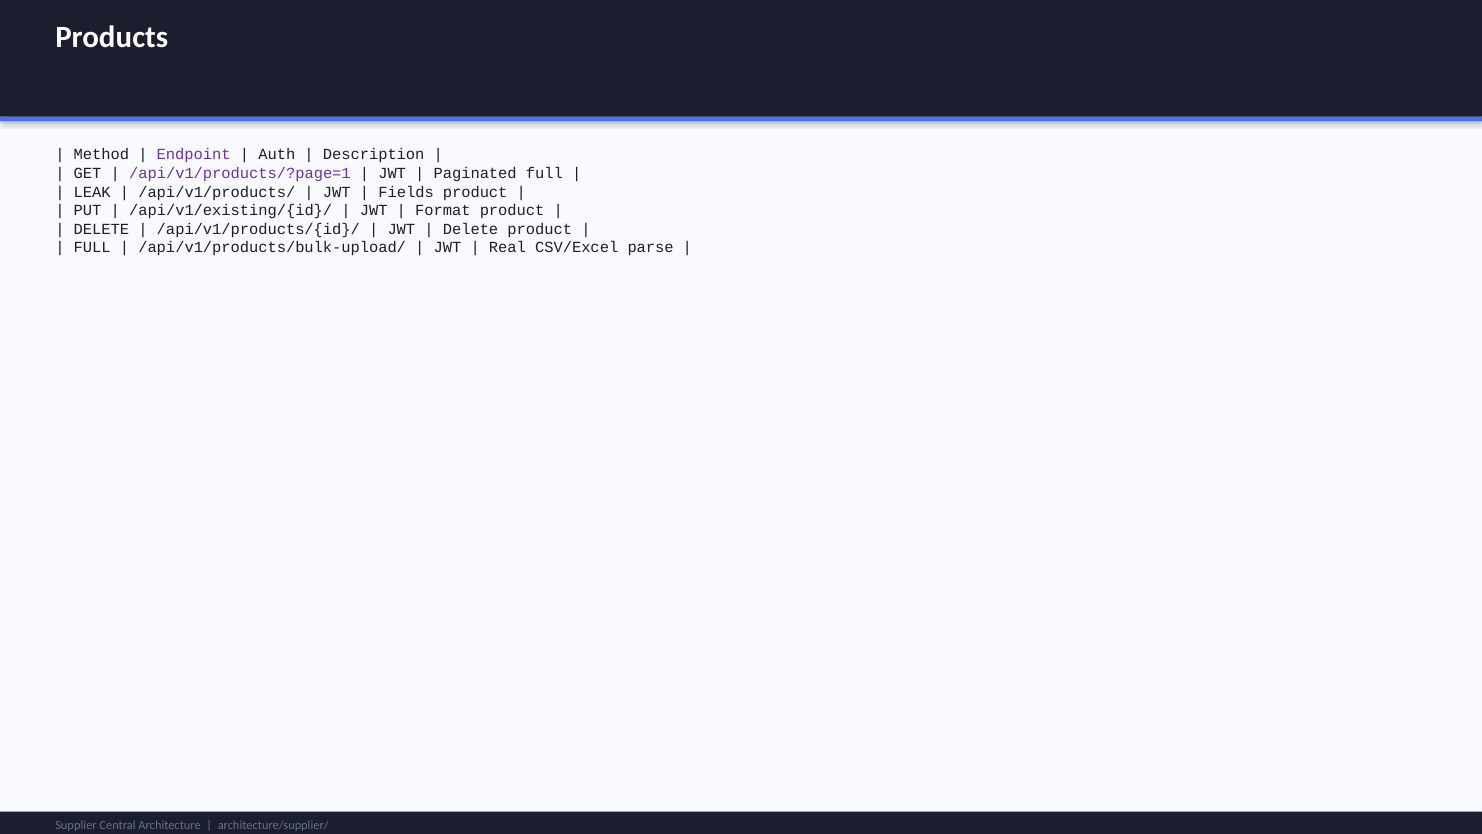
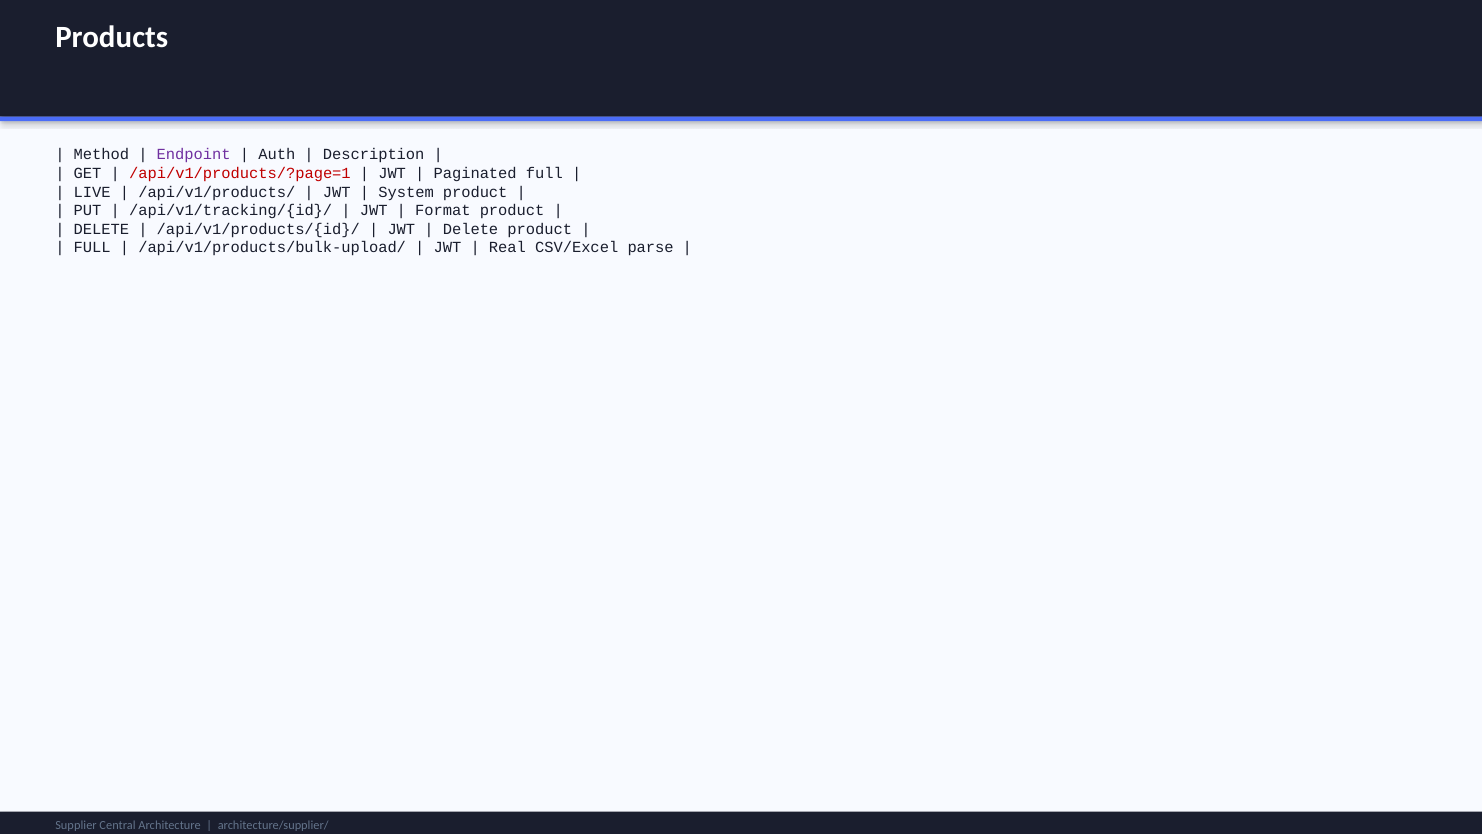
/api/v1/products/?page=1 colour: purple -> red
LEAK: LEAK -> LIVE
Fields: Fields -> System
/api/v1/existing/{id}/: /api/v1/existing/{id}/ -> /api/v1/tracking/{id}/
